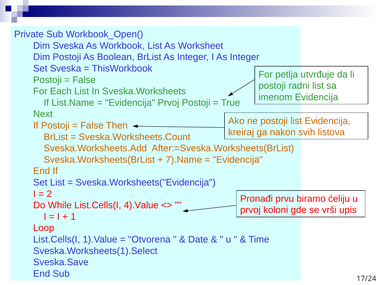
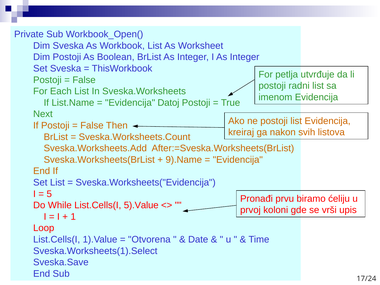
Evidencija Prvoj: Prvoj -> Datoj
7).Name: 7).Name -> 9).Name
2: 2 -> 5
4).Value: 4).Value -> 5).Value
